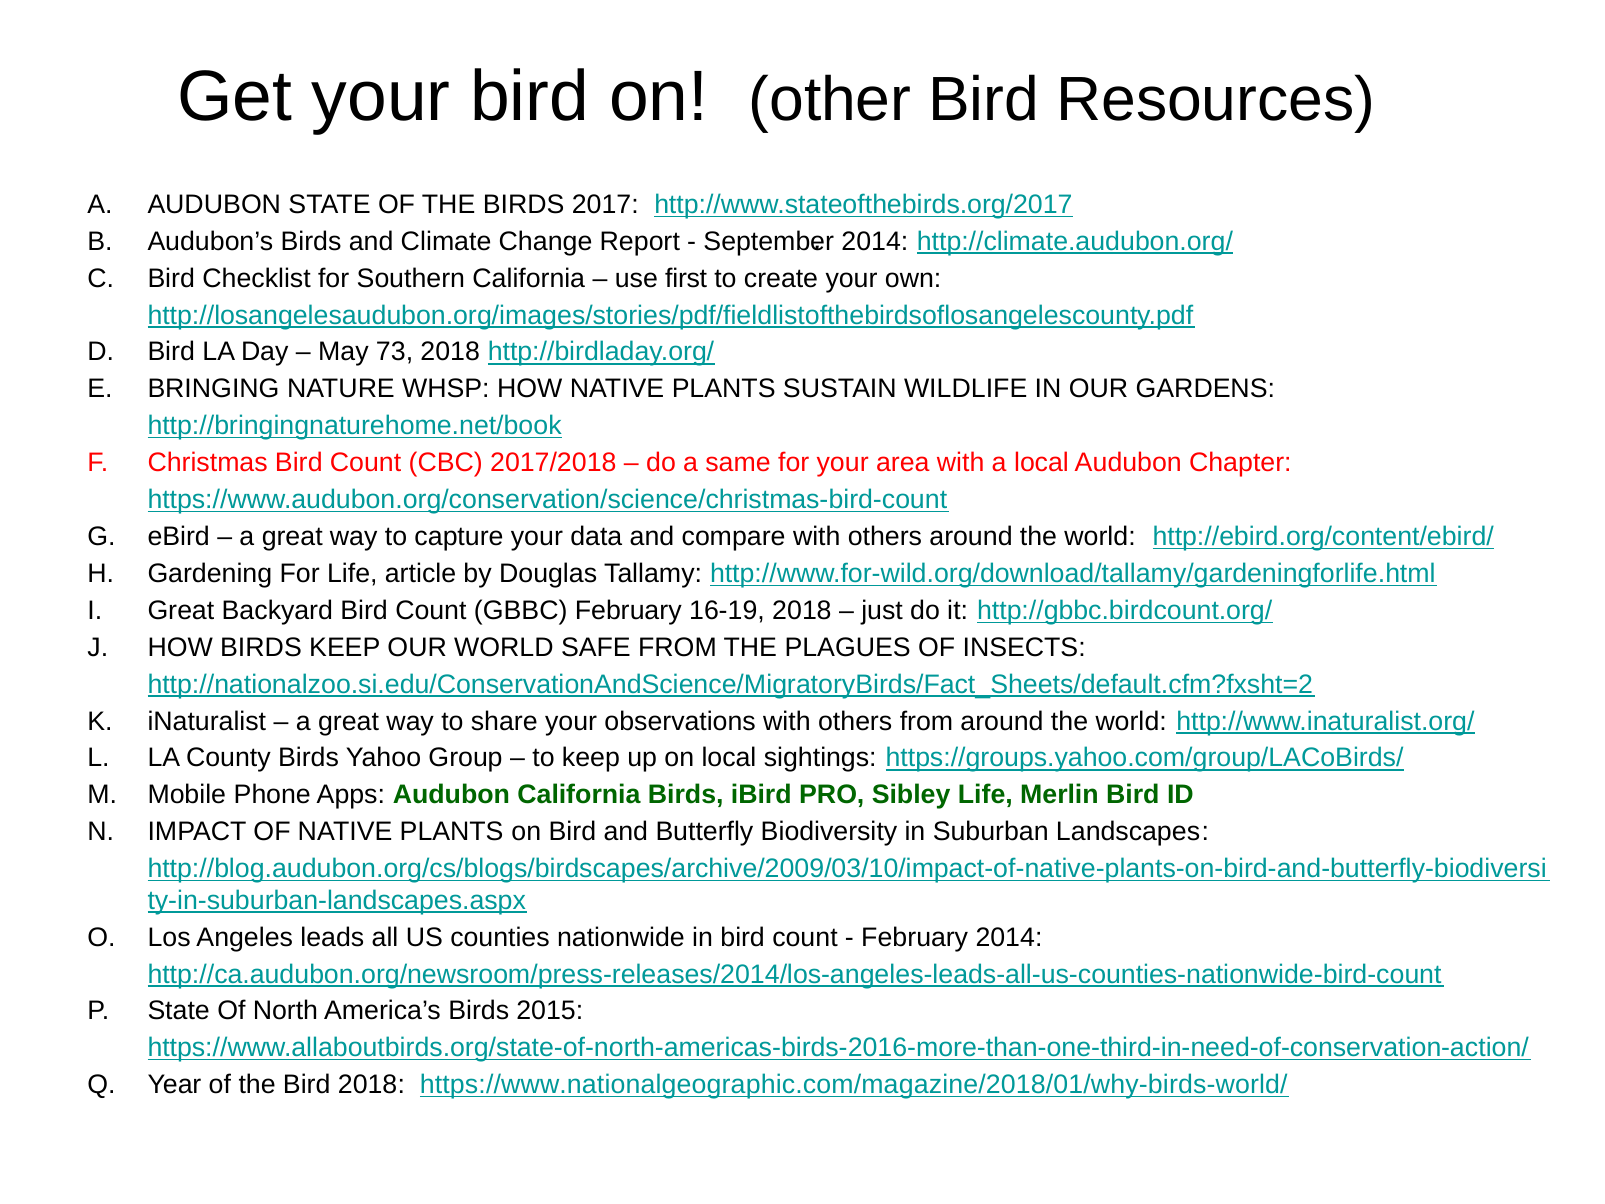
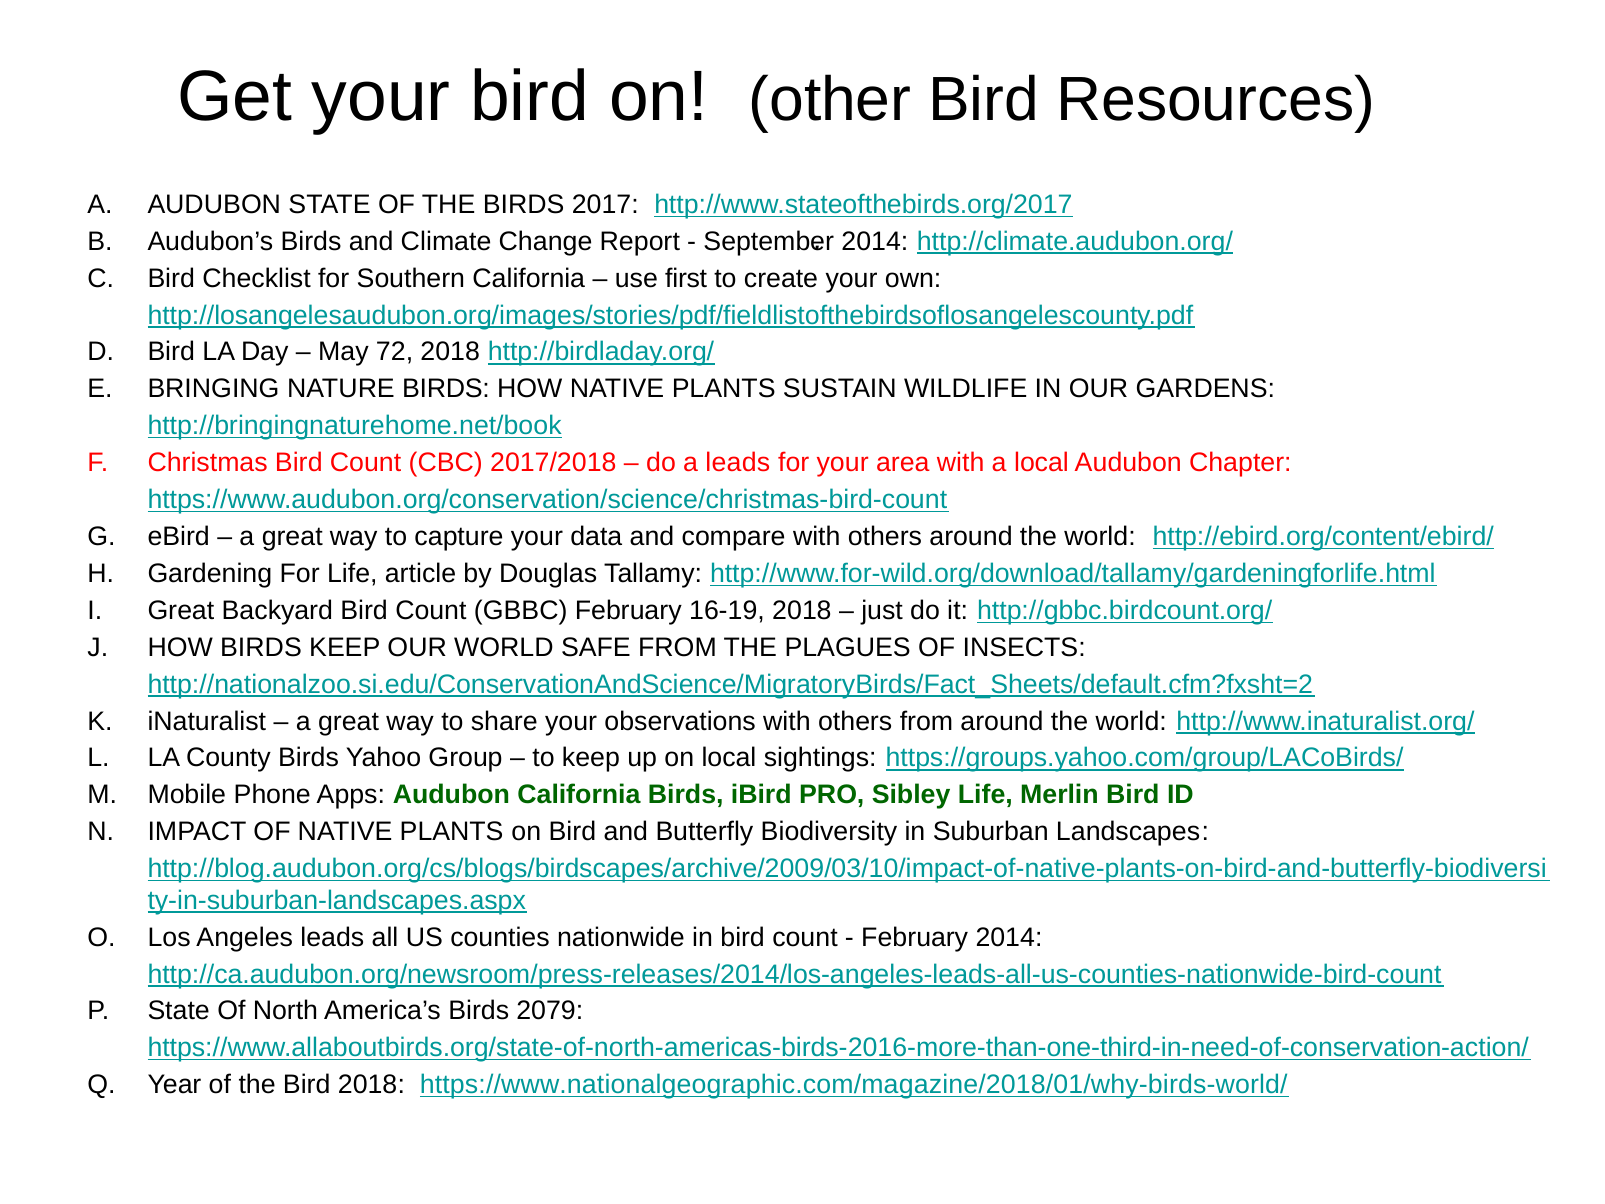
73: 73 -> 72
NATURE WHSP: WHSP -> BIRDS
a same: same -> leads
2015: 2015 -> 2079
